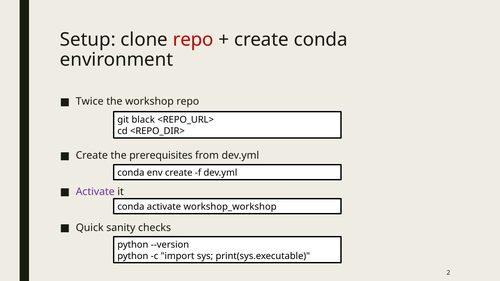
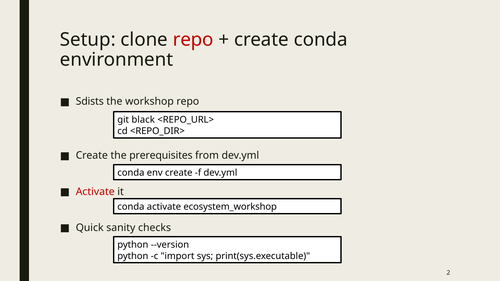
Twice: Twice -> Sdists
Activate at (95, 192) colour: purple -> red
workshop_workshop: workshop_workshop -> ecosystem_workshop
